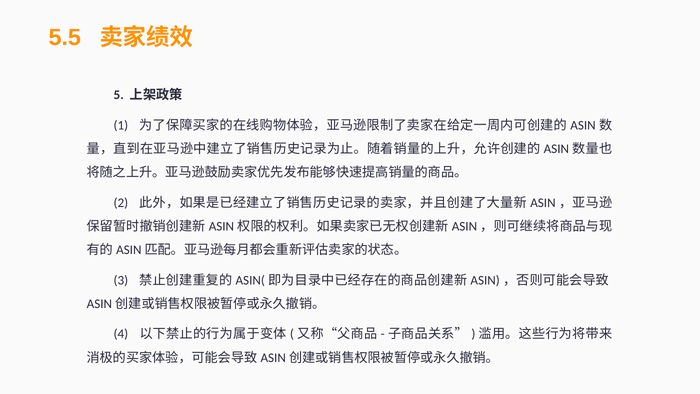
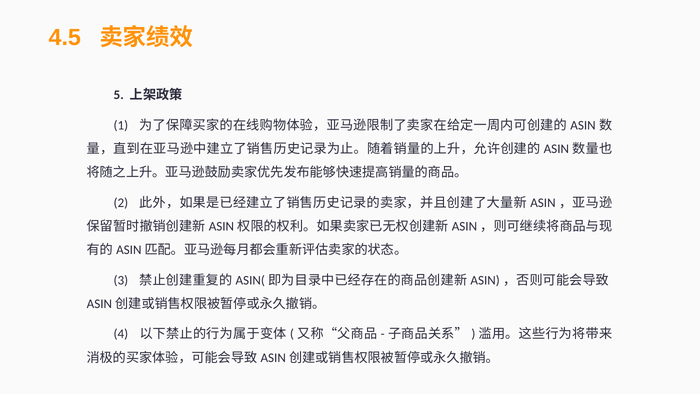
5.5: 5.5 -> 4.5
